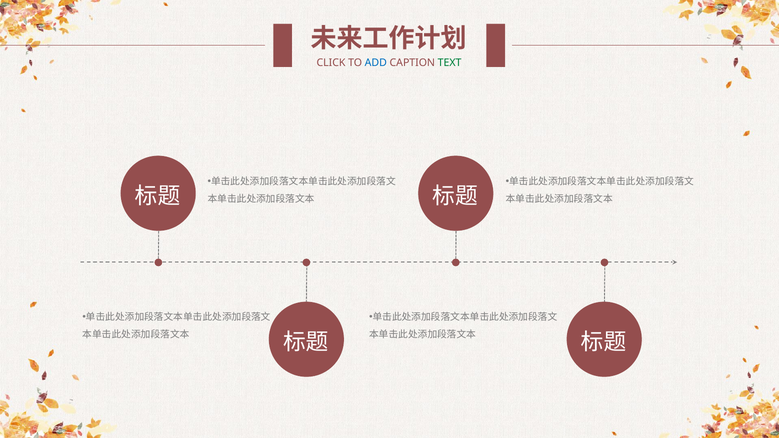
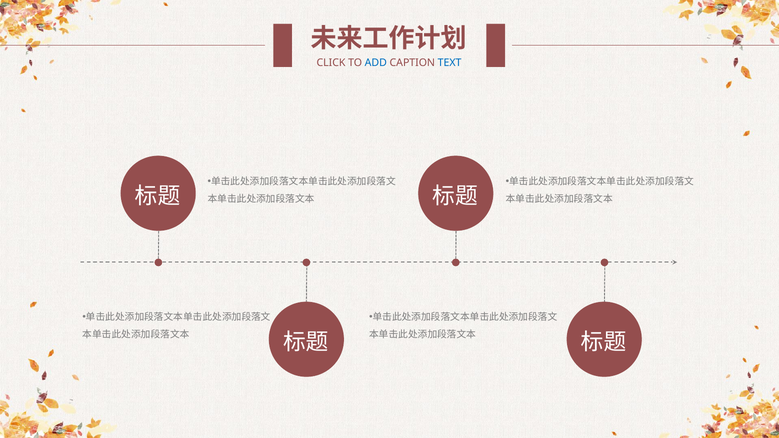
TEXT colour: green -> blue
